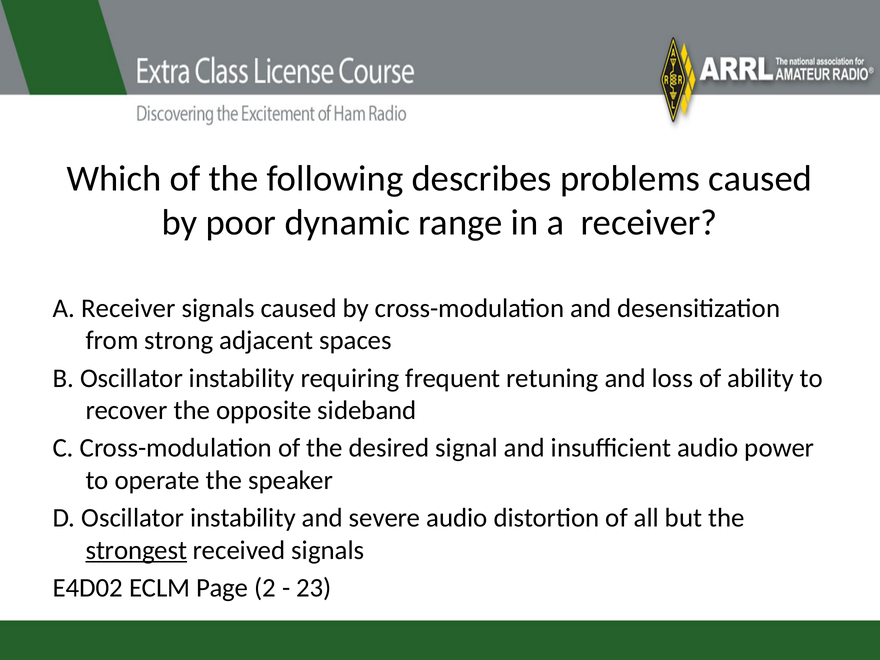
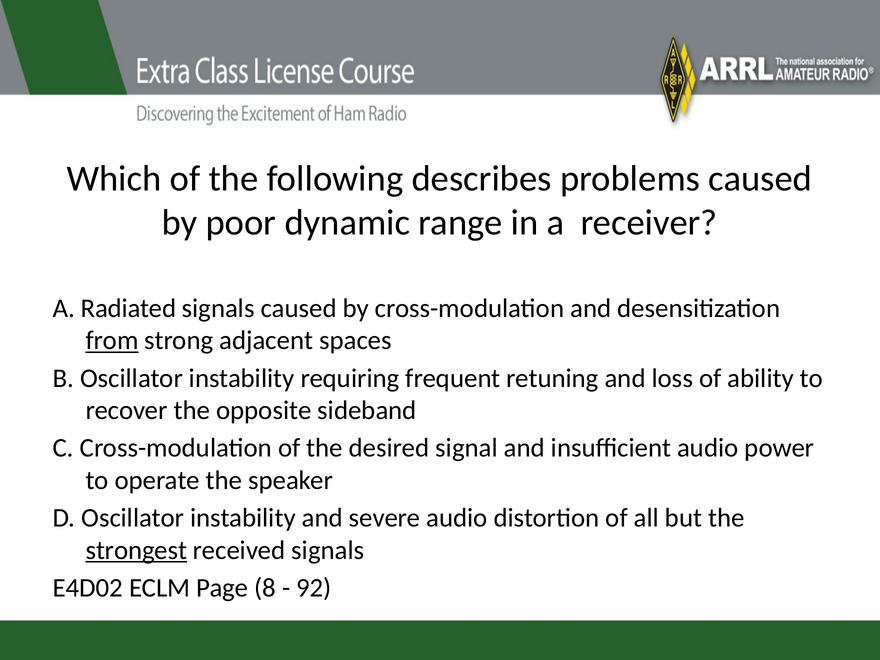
Receiver at (128, 308): Receiver -> Radiated
from underline: none -> present
2: 2 -> 8
23: 23 -> 92
